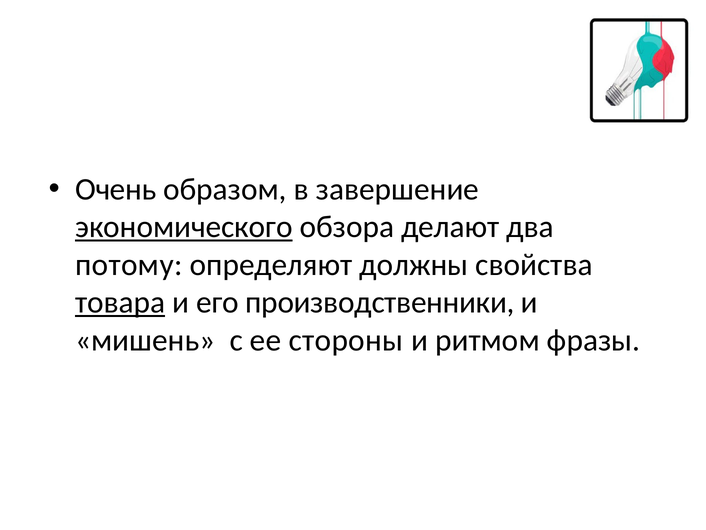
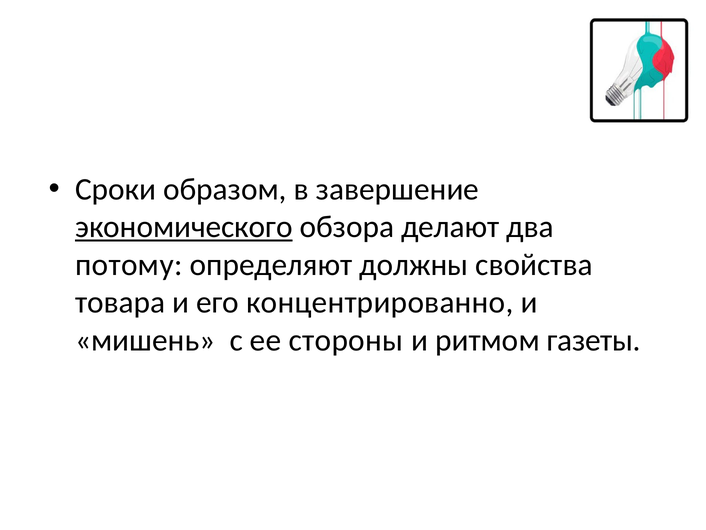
Очень: Очень -> Сроки
товара underline: present -> none
производственники: производственники -> концентрированно
фразы: фразы -> газеты
